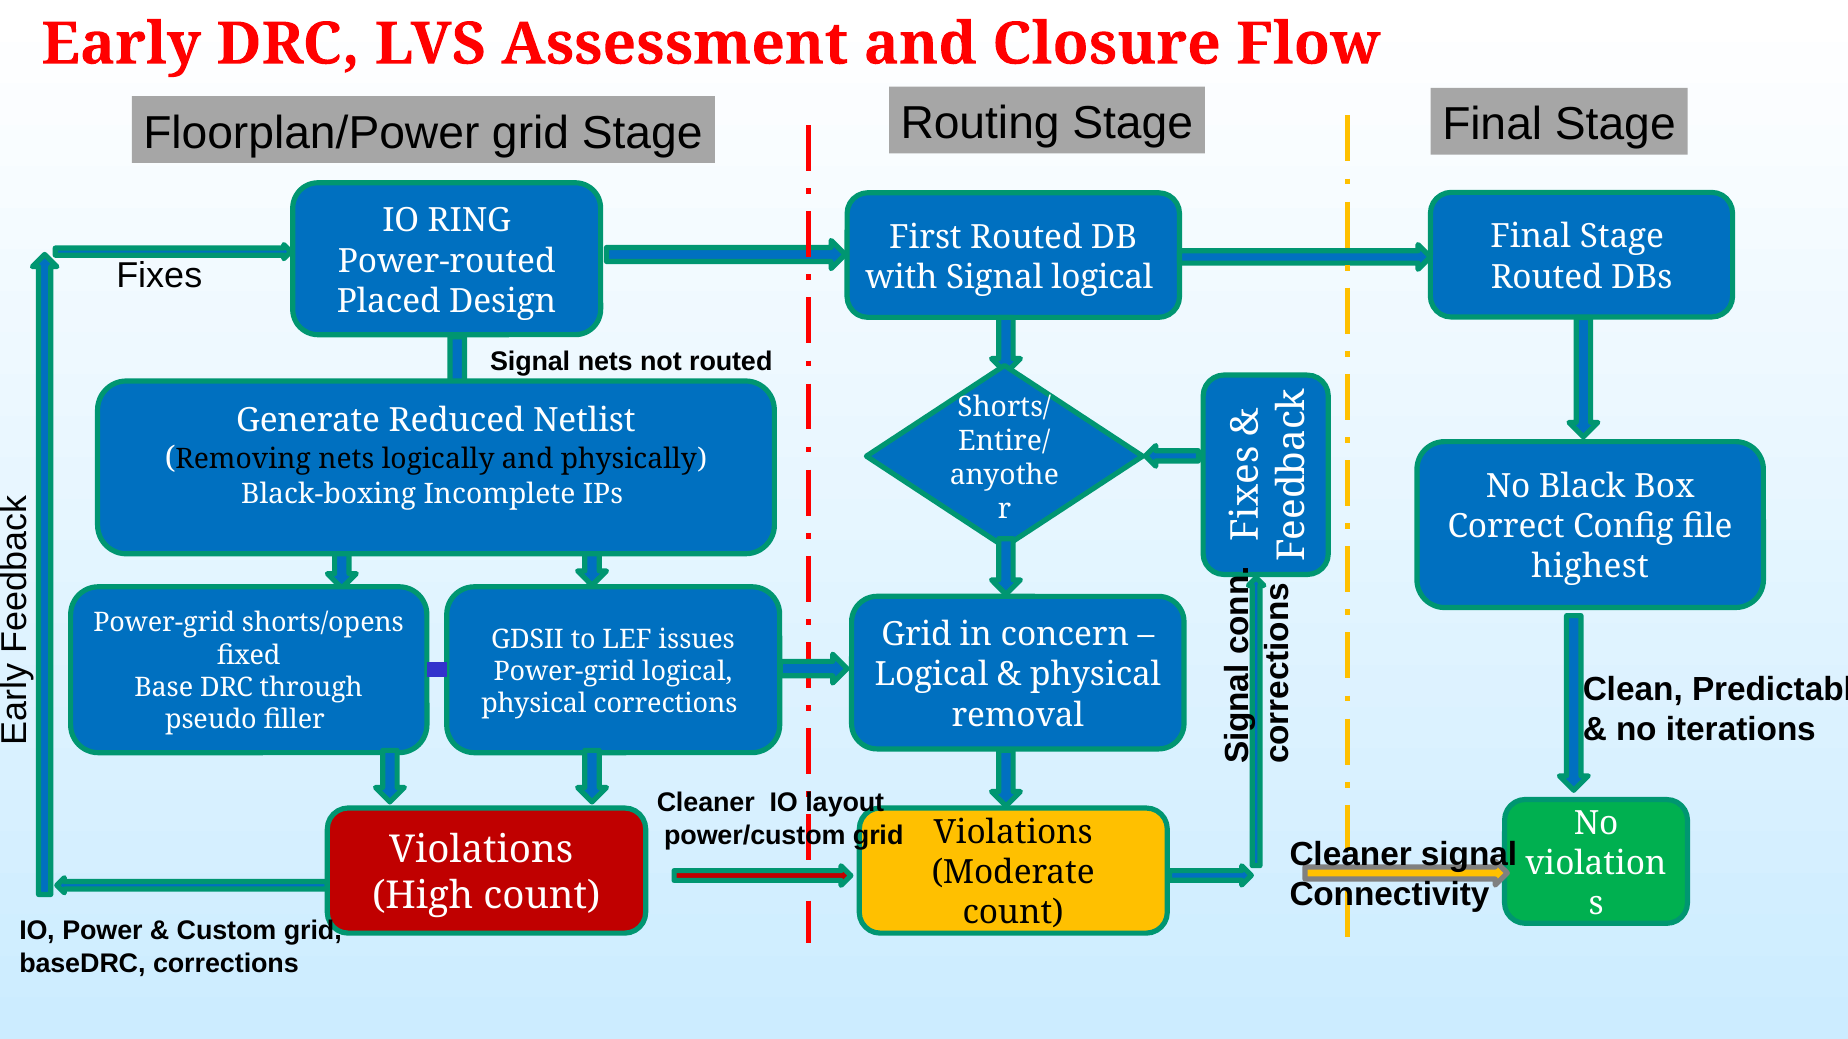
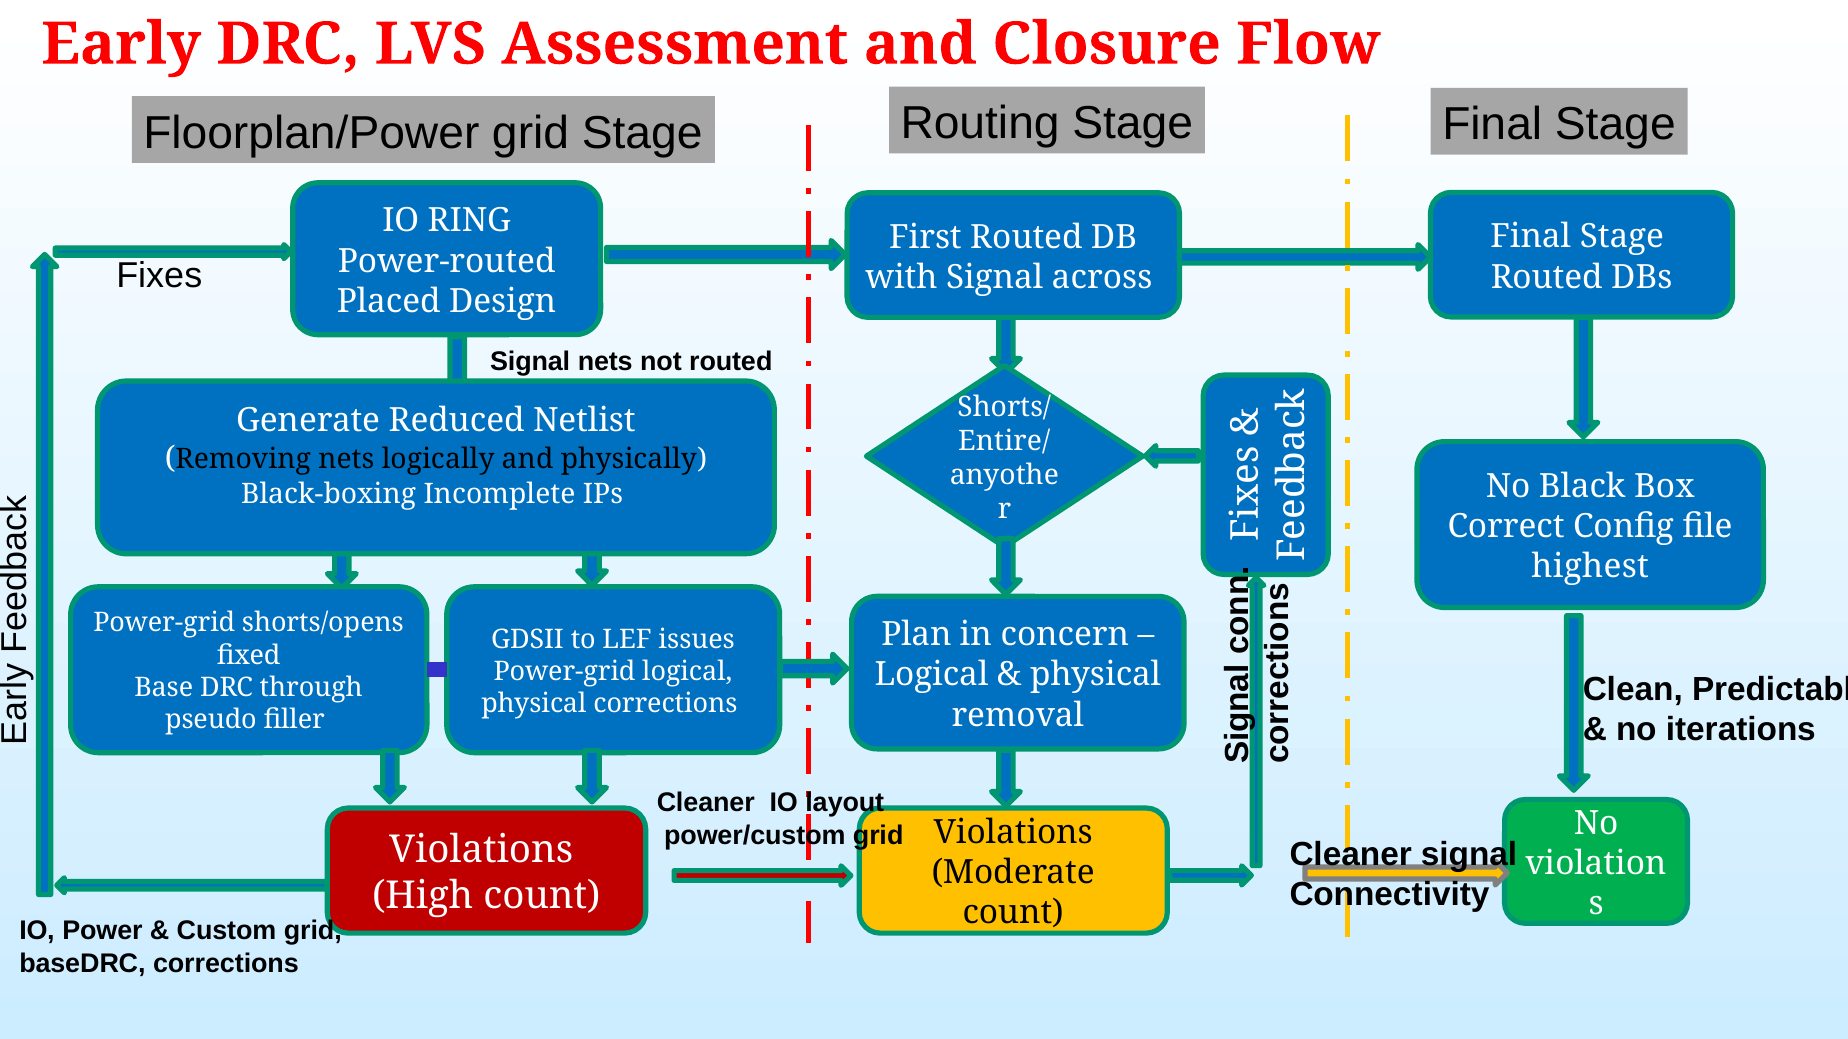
Signal logical: logical -> across
Grid at (917, 635): Grid -> Plan
